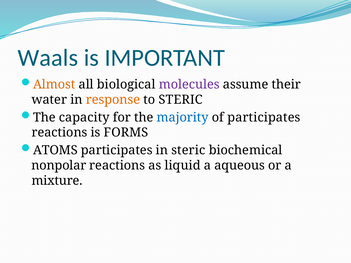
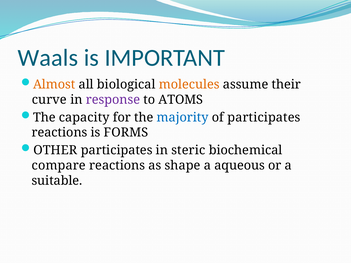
molecules colour: purple -> orange
water: water -> curve
response colour: orange -> purple
to STERIC: STERIC -> ATOMS
ATOMS: ATOMS -> OTHER
nonpolar: nonpolar -> compare
liquid: liquid -> shape
mixture: mixture -> suitable
